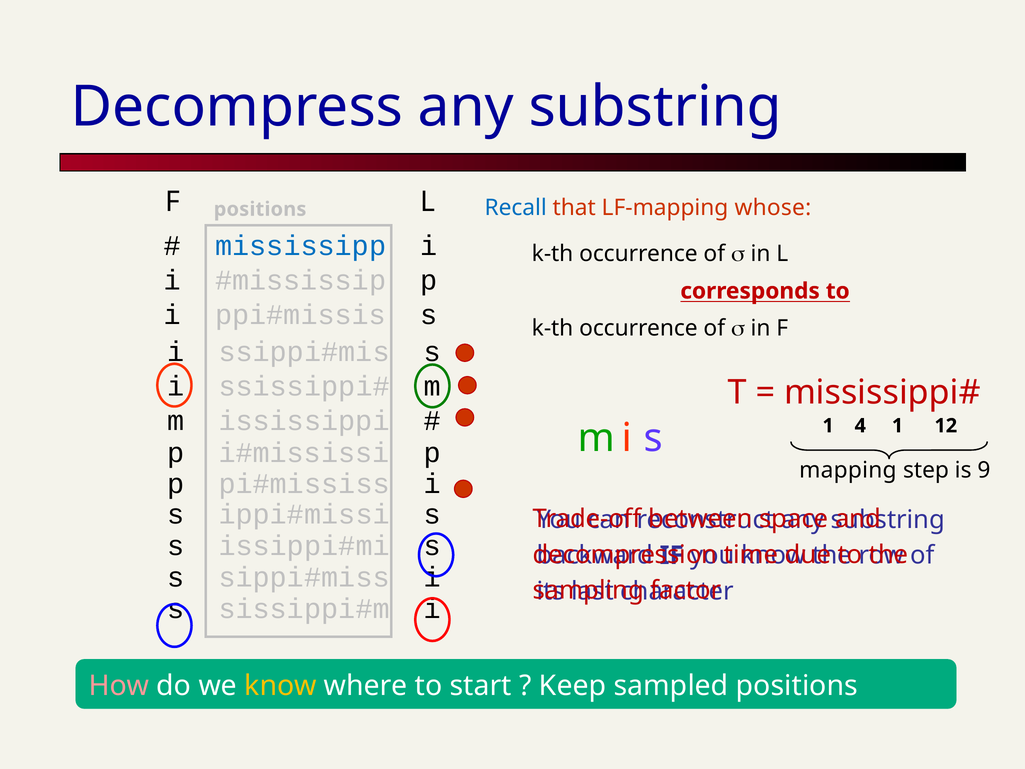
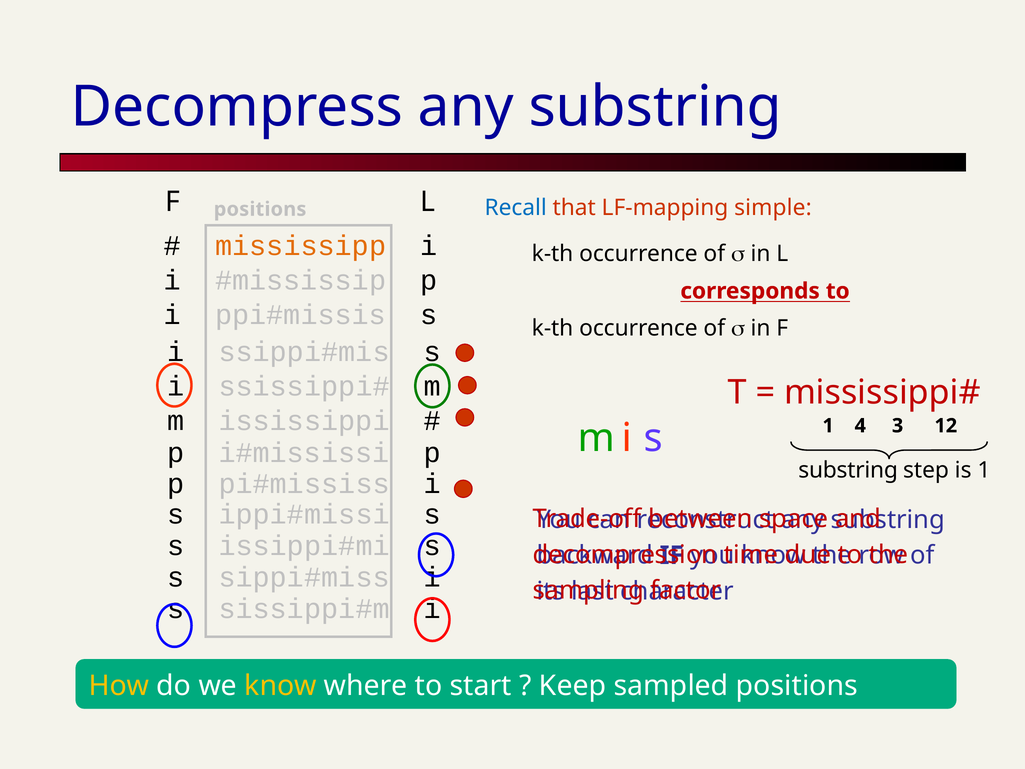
whose: whose -> simple
mississipp colour: blue -> orange
4 1: 1 -> 3
mapping at (848, 470): mapping -> substring
is 9: 9 -> 1
How colour: pink -> yellow
